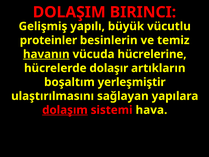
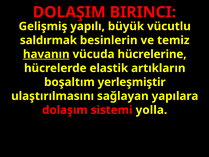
proteinler: proteinler -> saldırmak
dolaşır: dolaşır -> elastik
dolaşım underline: present -> none
hava: hava -> yolla
